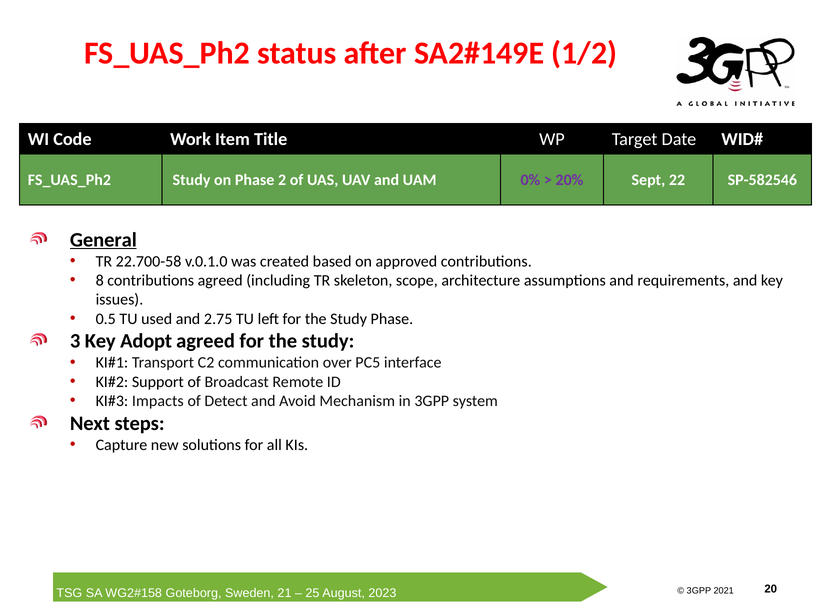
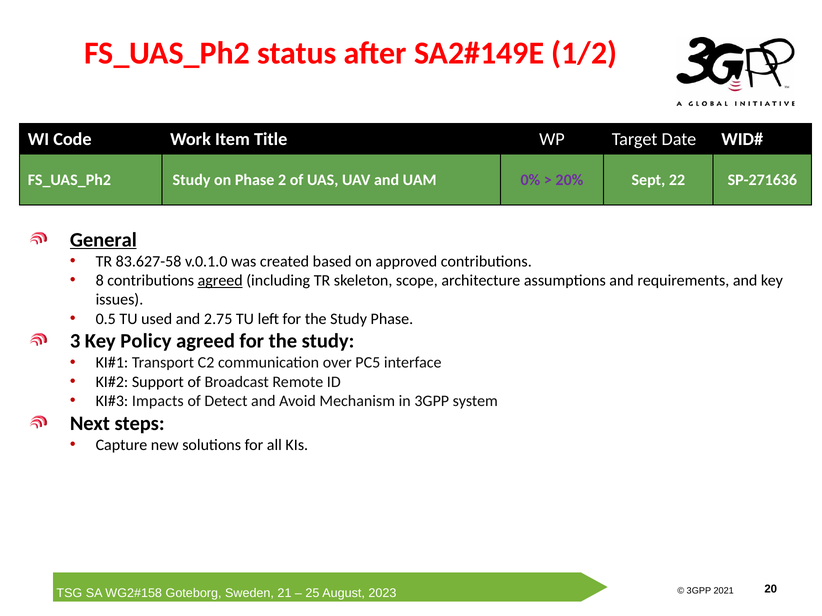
SP-582546: SP-582546 -> SP-271636
22.700-58: 22.700-58 -> 83.627-58
agreed at (220, 281) underline: none -> present
Adopt: Adopt -> Policy
